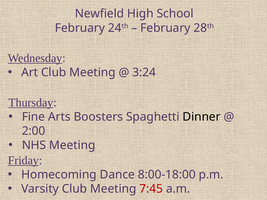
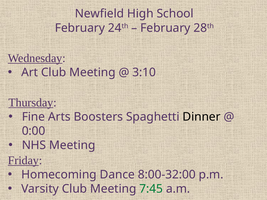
3:24: 3:24 -> 3:10
2:00: 2:00 -> 0:00
8:00-18:00: 8:00-18:00 -> 8:00-32:00
7:45 colour: red -> green
